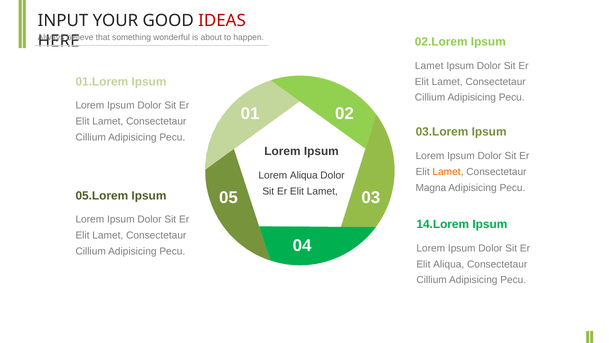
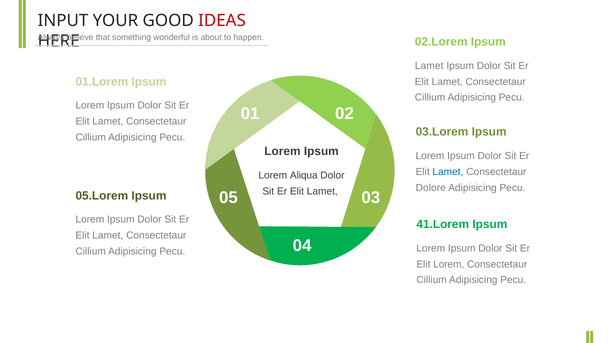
Lamet at (448, 172) colour: orange -> blue
Magna: Magna -> Dolore
14.Lorem: 14.Lorem -> 41.Lorem
Elit Aliqua: Aliqua -> Lorem
